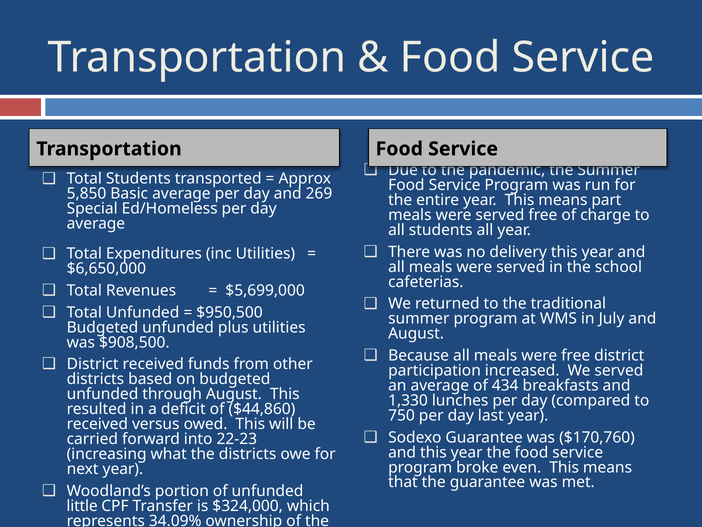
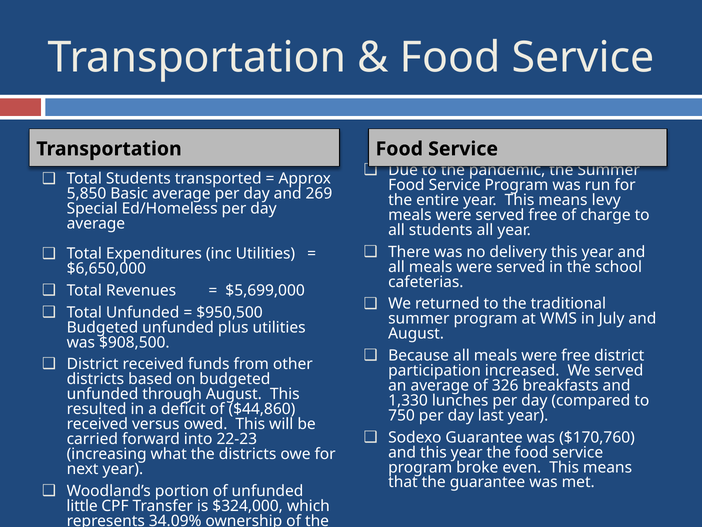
part: part -> levy
434: 434 -> 326
